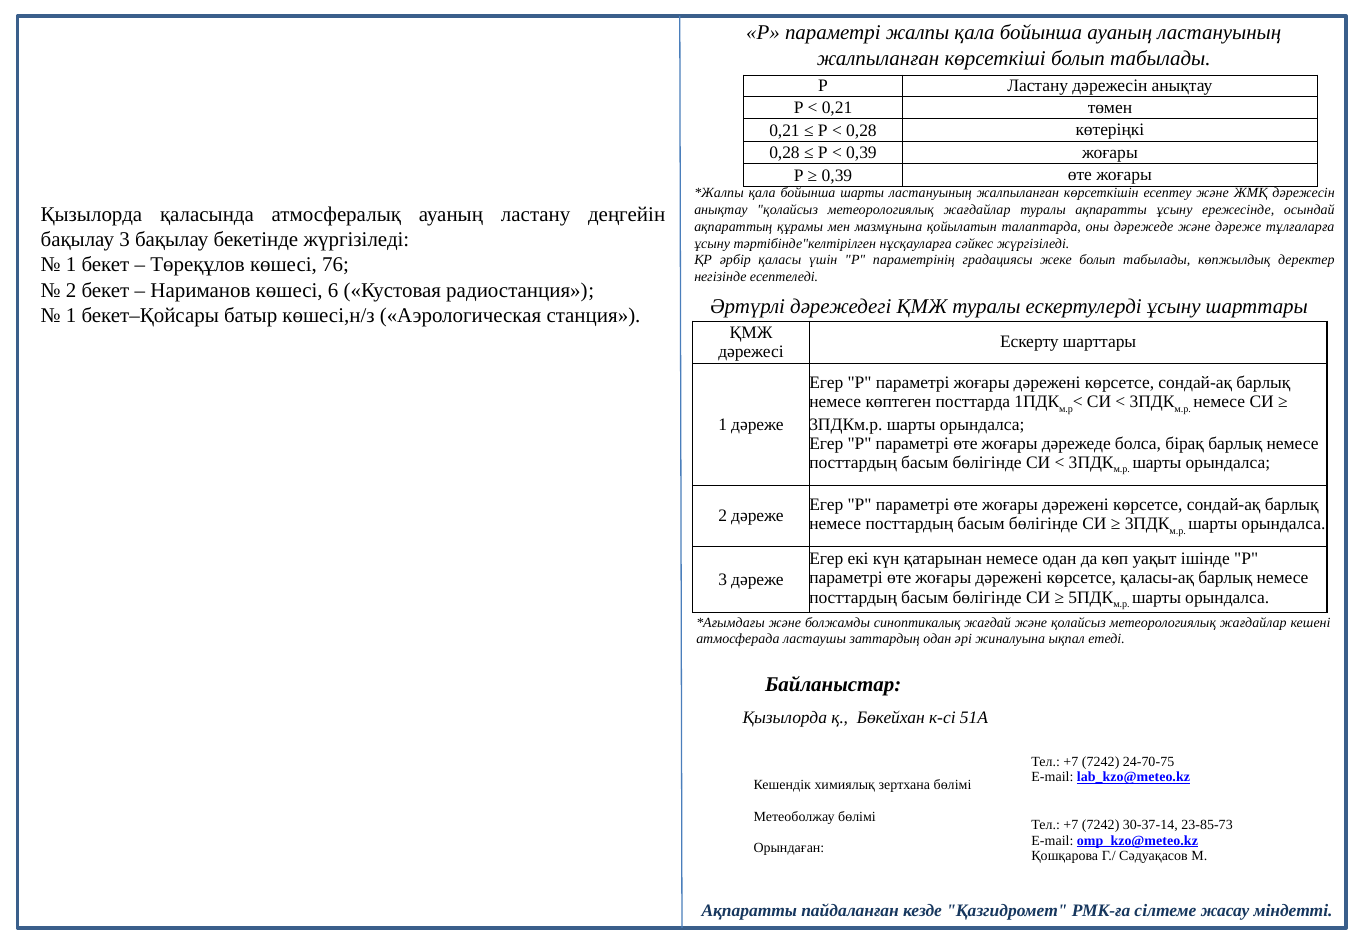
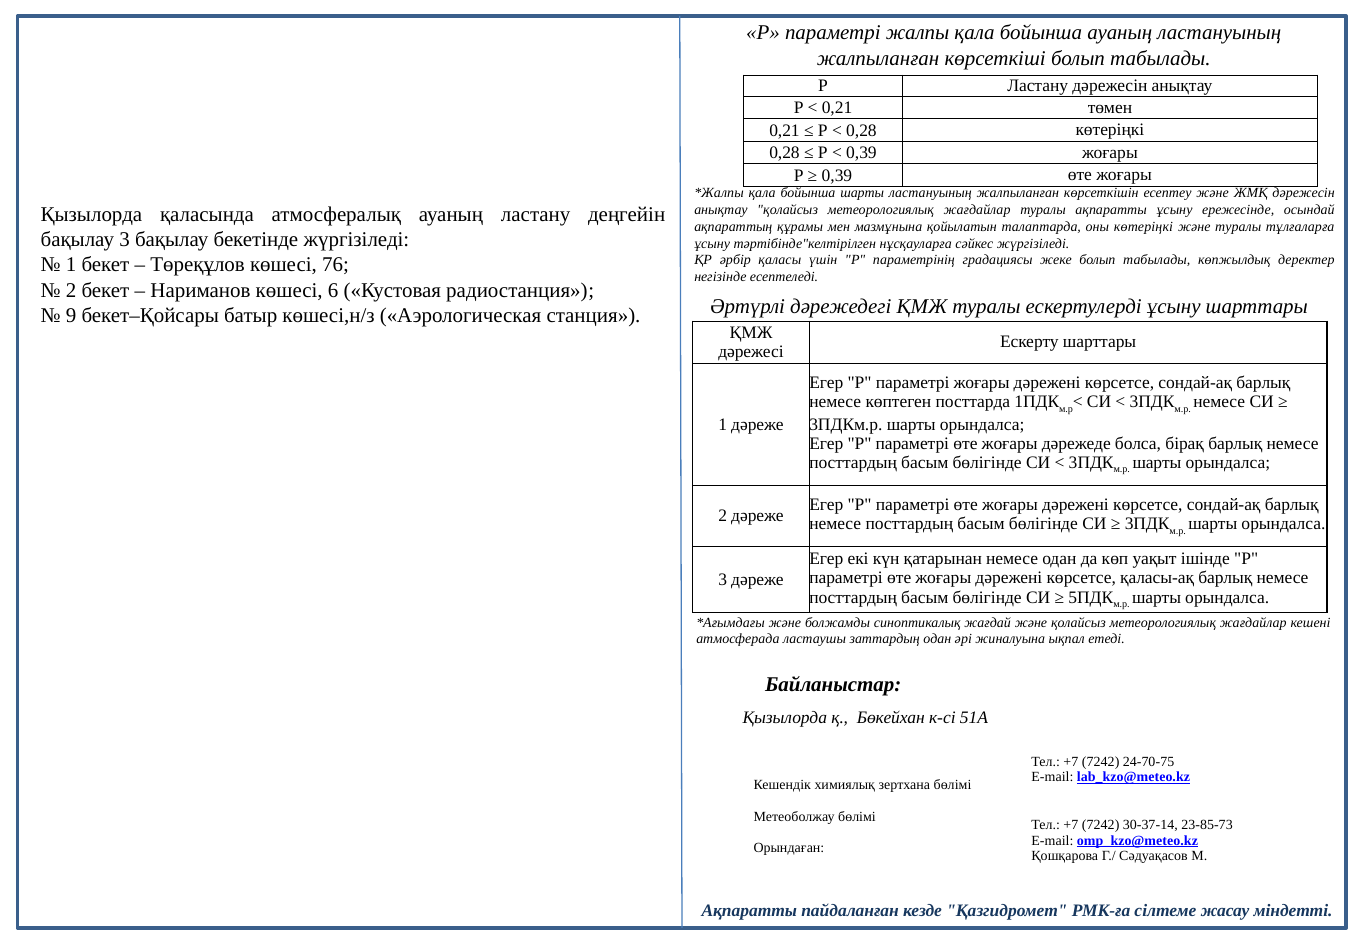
оны дәрежеде: дәрежеде -> көтеріңкі
және дәреже: дәреже -> туралы
1 at (71, 315): 1 -> 9
